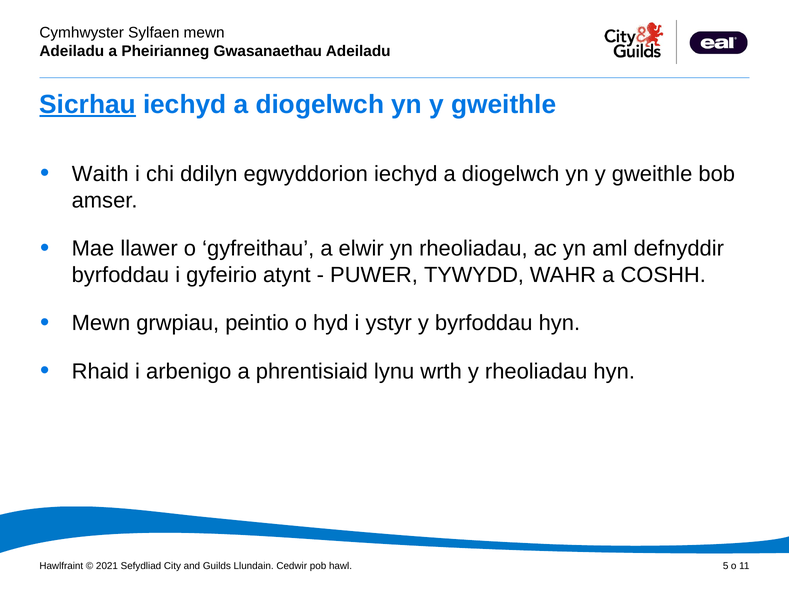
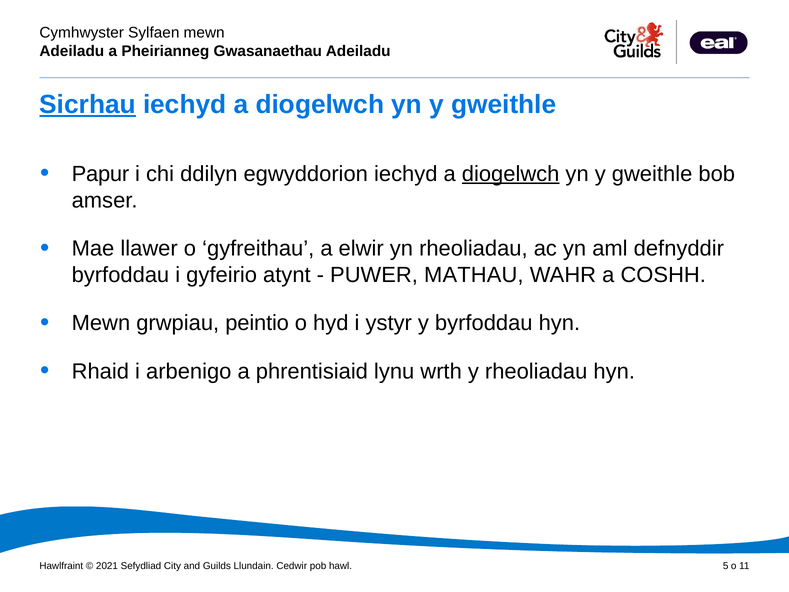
Waith: Waith -> Papur
diogelwch at (511, 174) underline: none -> present
TYWYDD: TYWYDD -> MATHAU
